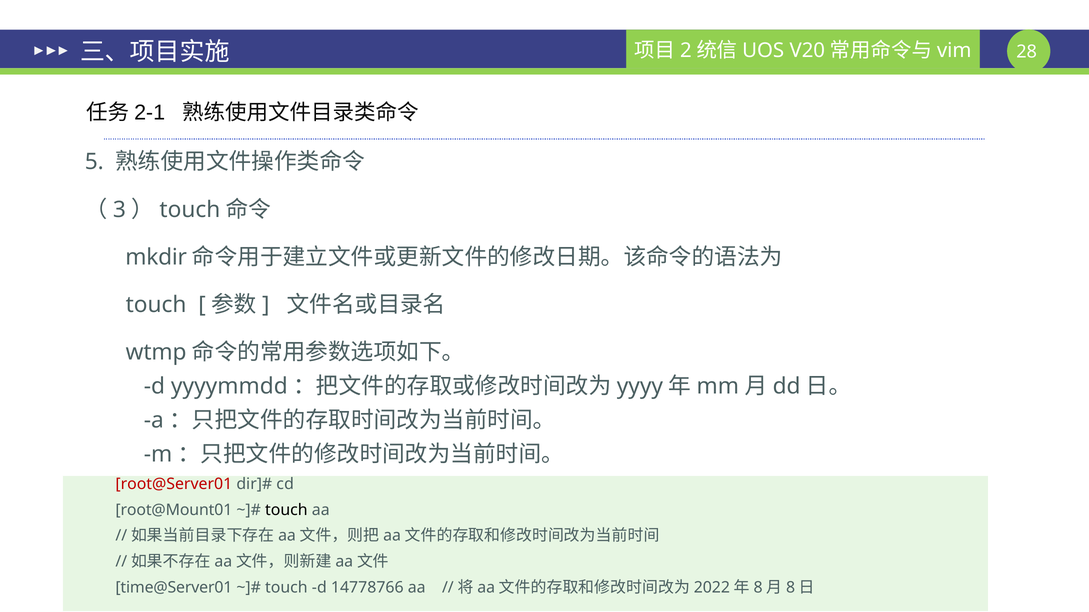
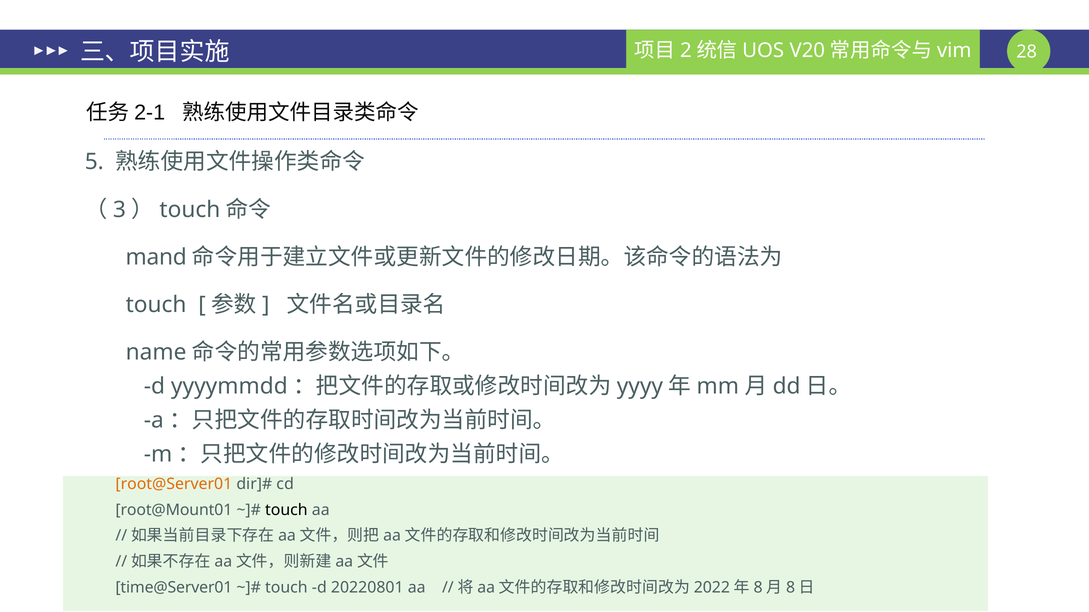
mkdir: mkdir -> mand
wtmp: wtmp -> name
root@Server01 colour: red -> orange
14778766: 14778766 -> 20220801
